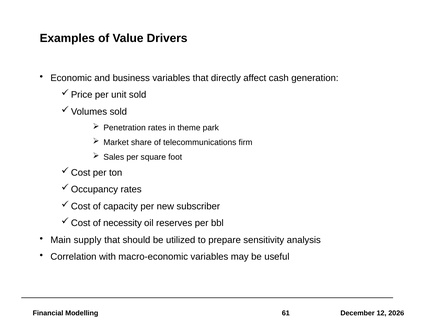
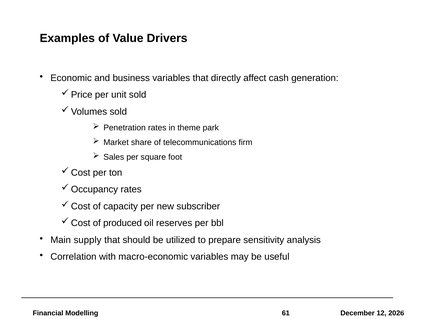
necessity: necessity -> produced
